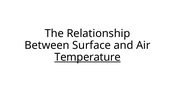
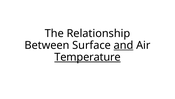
and underline: none -> present
